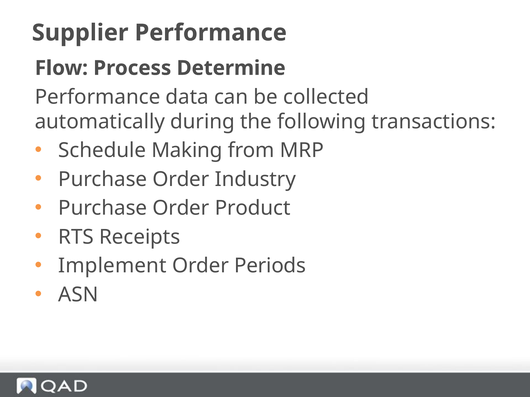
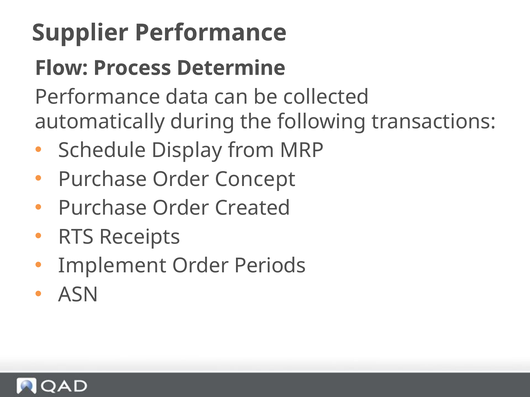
Making: Making -> Display
Industry: Industry -> Concept
Product: Product -> Created
